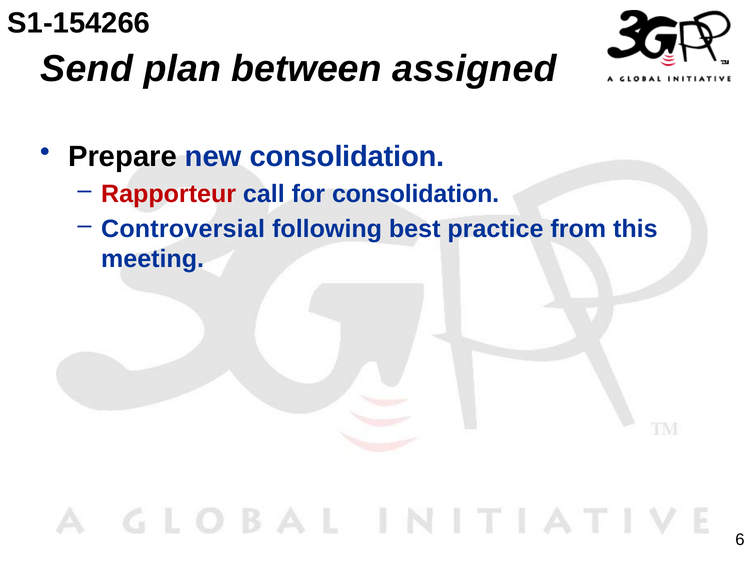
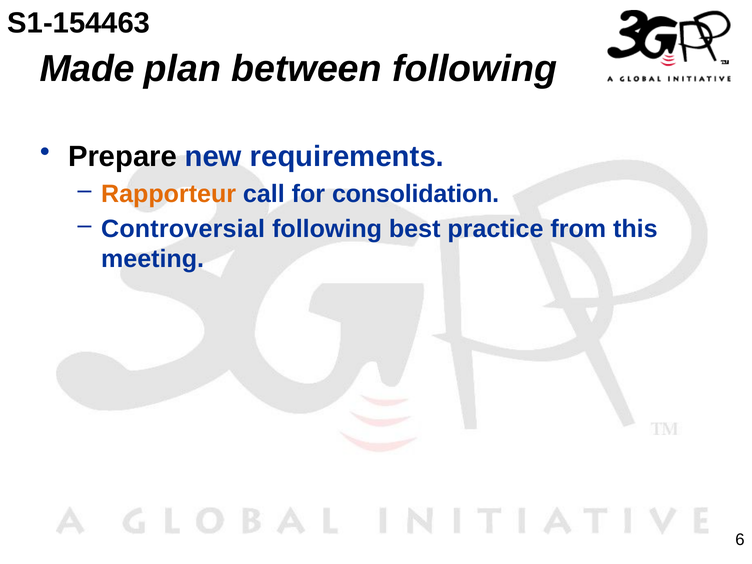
S1-154266: S1-154266 -> S1-154463
Send: Send -> Made
between assigned: assigned -> following
new consolidation: consolidation -> requirements
Rapporteur colour: red -> orange
